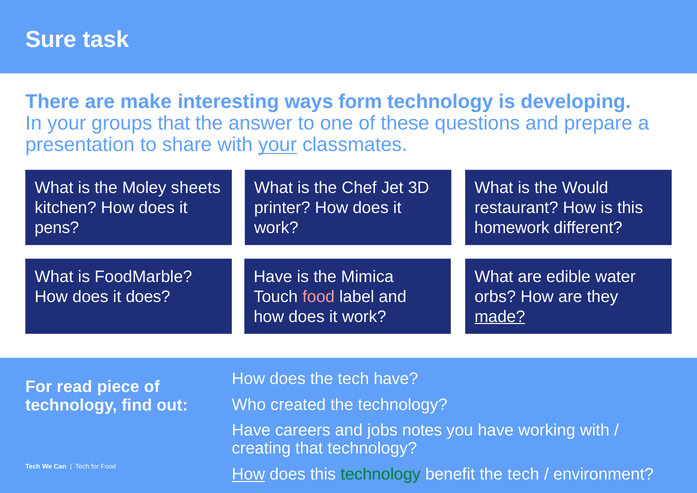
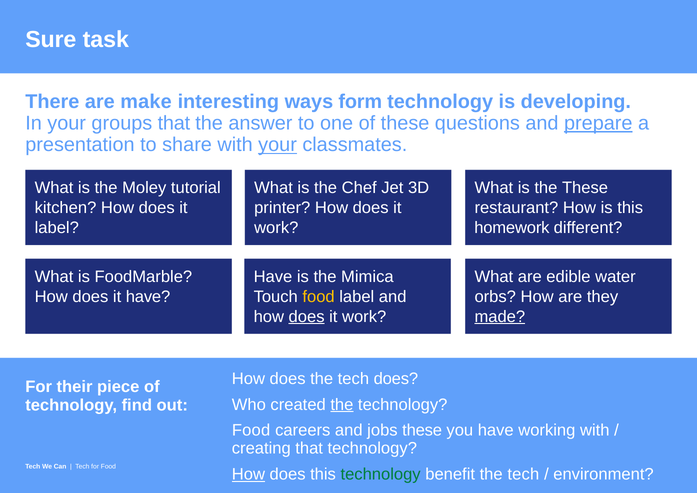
prepare underline: none -> present
sheets: sheets -> tutorial
the Would: Would -> These
pens at (57, 228): pens -> label
it does: does -> have
food at (319, 297) colour: pink -> yellow
does at (307, 316) underline: none -> present
tech have: have -> does
read: read -> their
the at (342, 404) underline: none -> present
Have at (251, 430): Have -> Food
jobs notes: notes -> these
